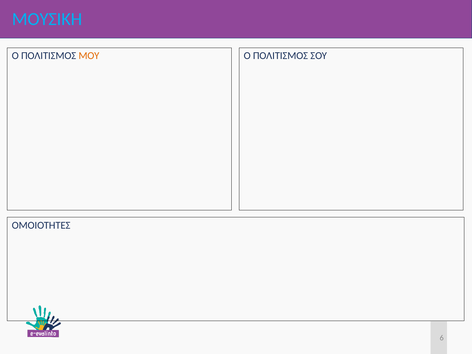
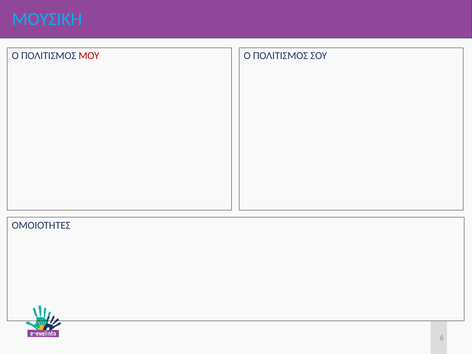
ΜΟΥ colour: orange -> red
